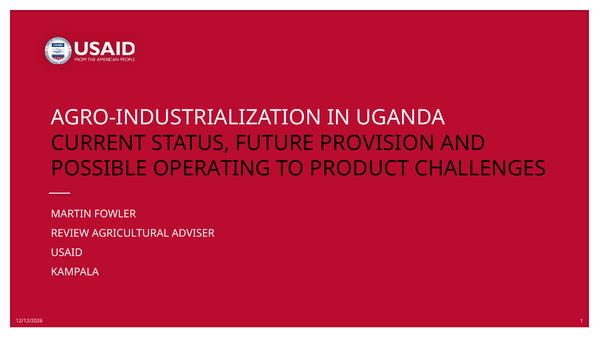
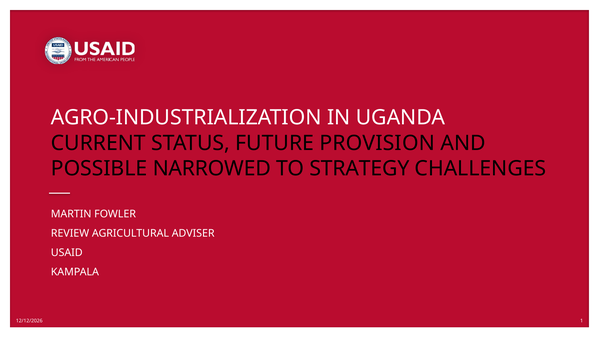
OPERATING: OPERATING -> NARROWED
PRODUCT: PRODUCT -> STRATEGY
